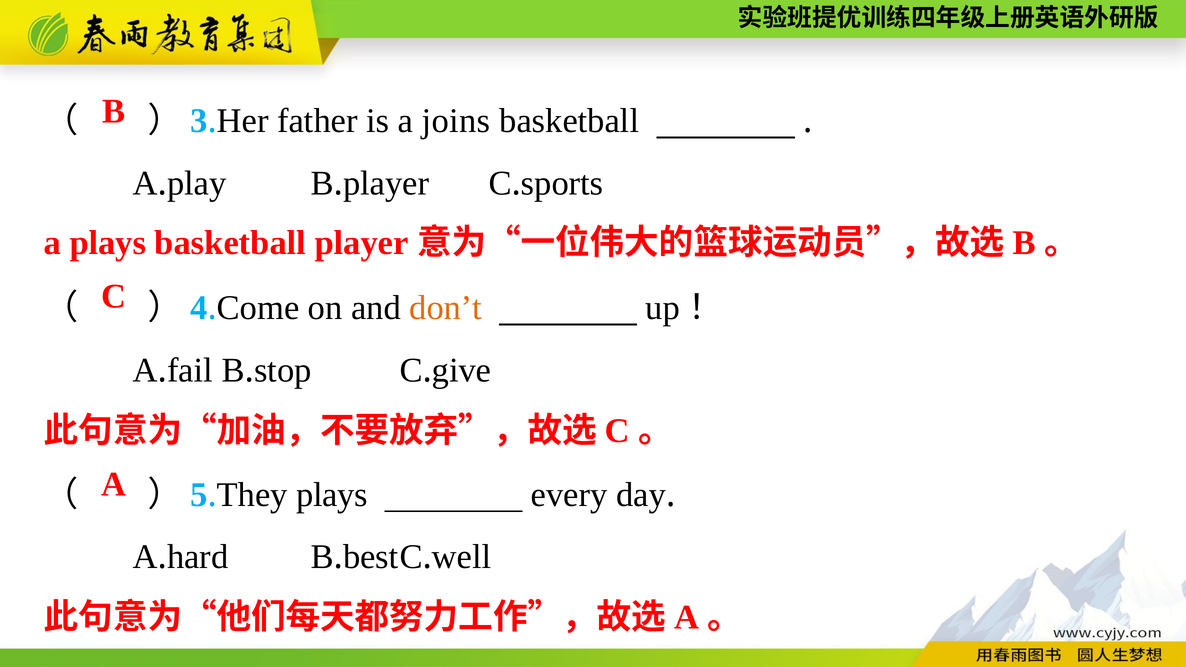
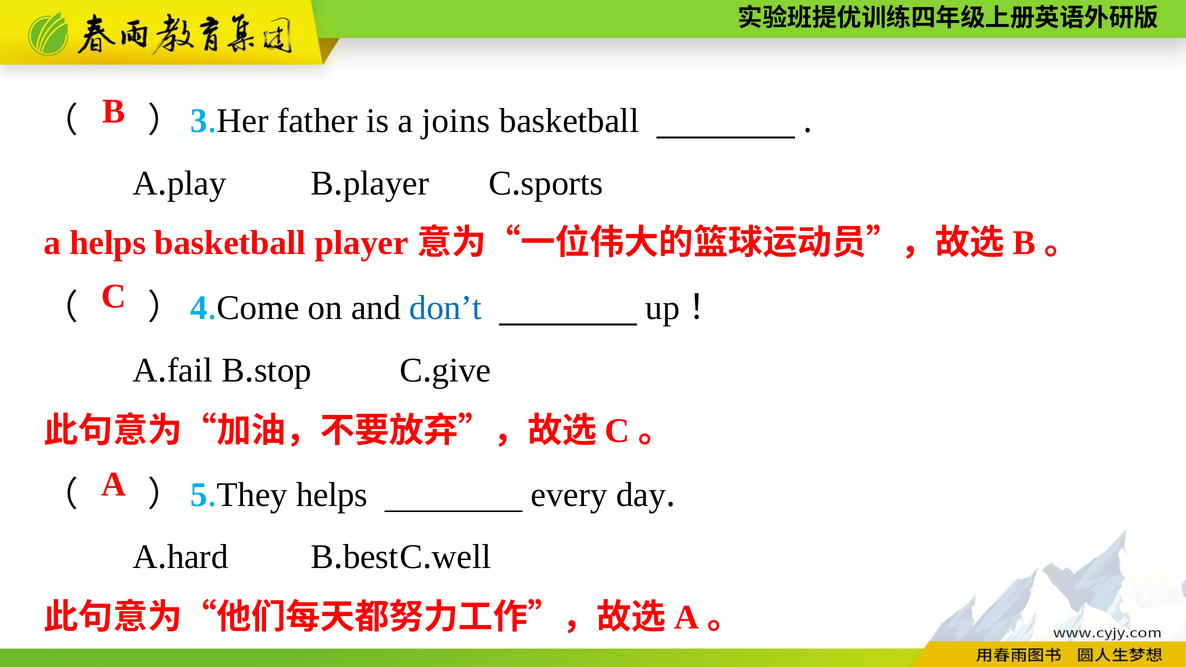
a plays: plays -> helps
don’t colour: orange -> blue
plays at (332, 495): plays -> helps
